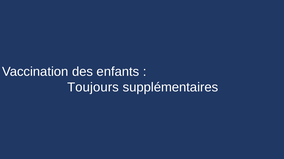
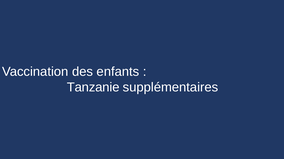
Toujours: Toujours -> Tanzanie
